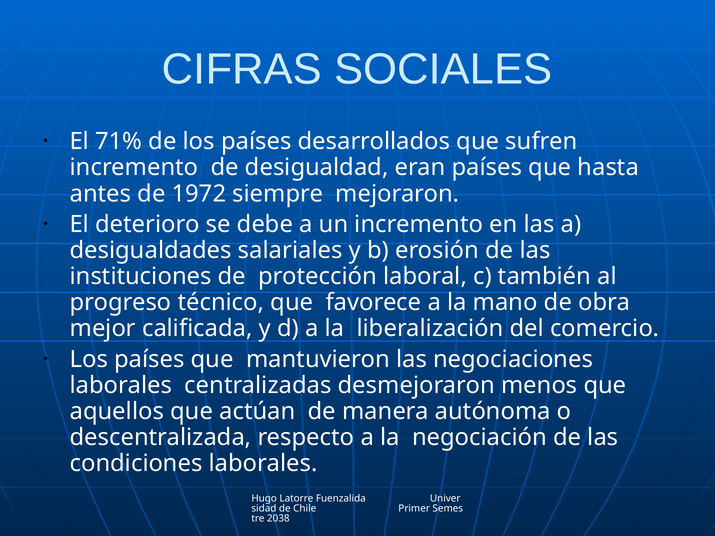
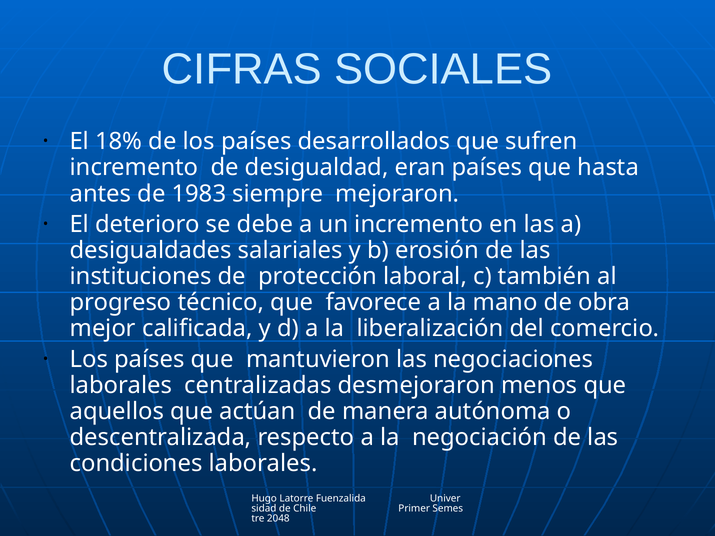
71%: 71% -> 18%
1972: 1972 -> 1983
2038: 2038 -> 2048
